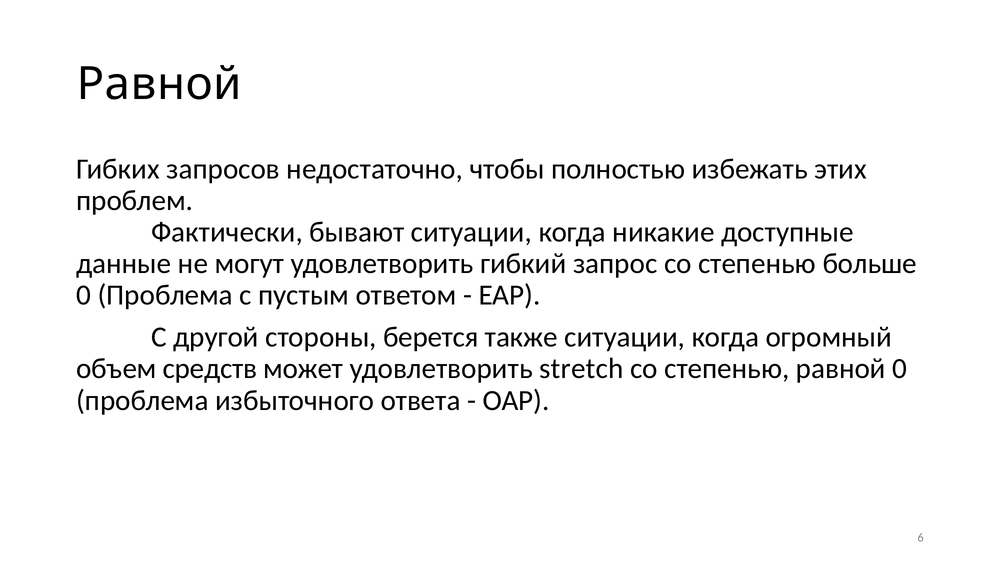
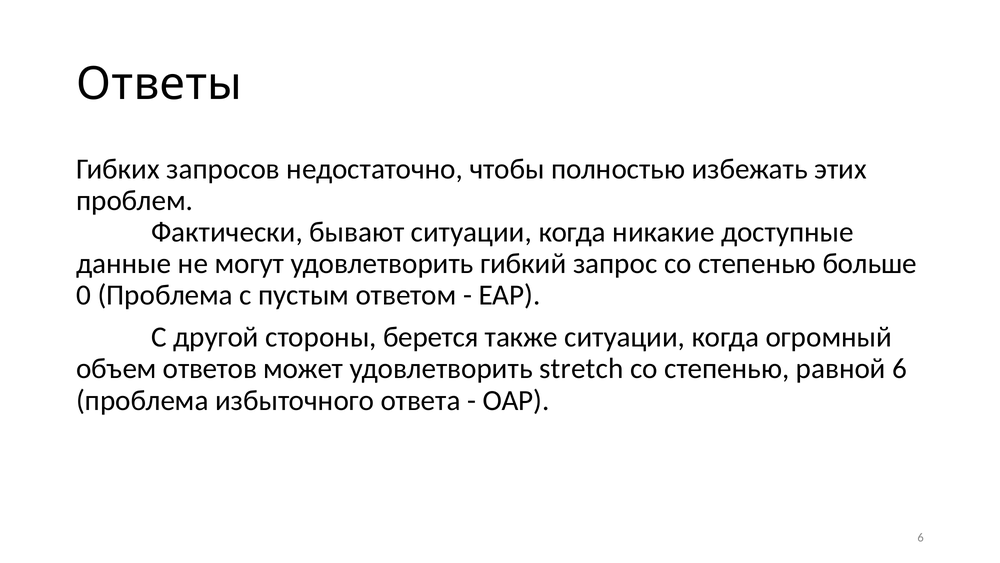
Равной at (159, 84): Равной -> Ответы
средств: средств -> ответов
равной 0: 0 -> 6
